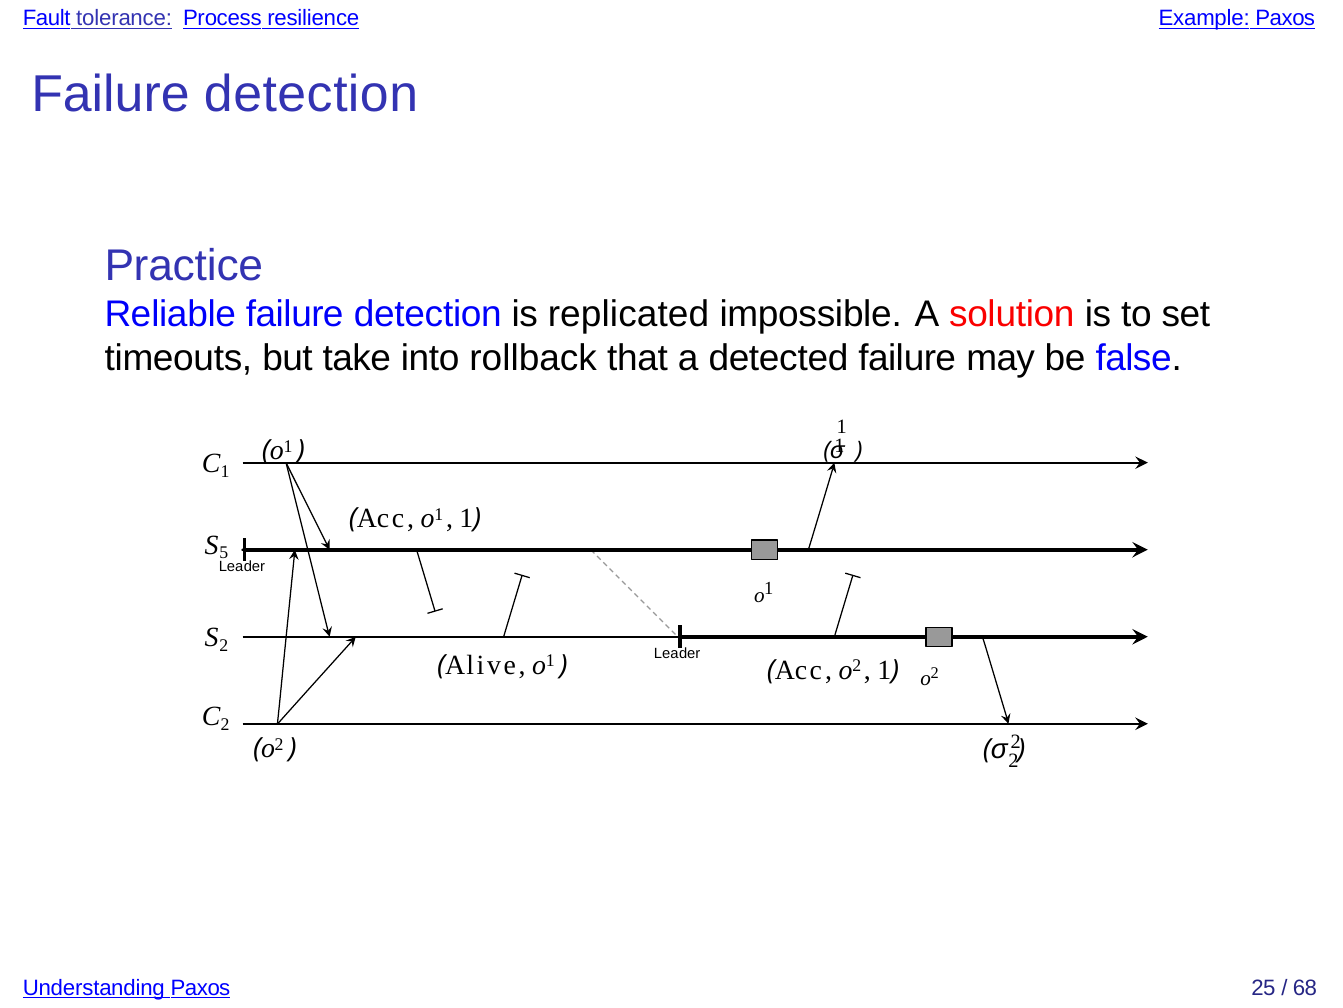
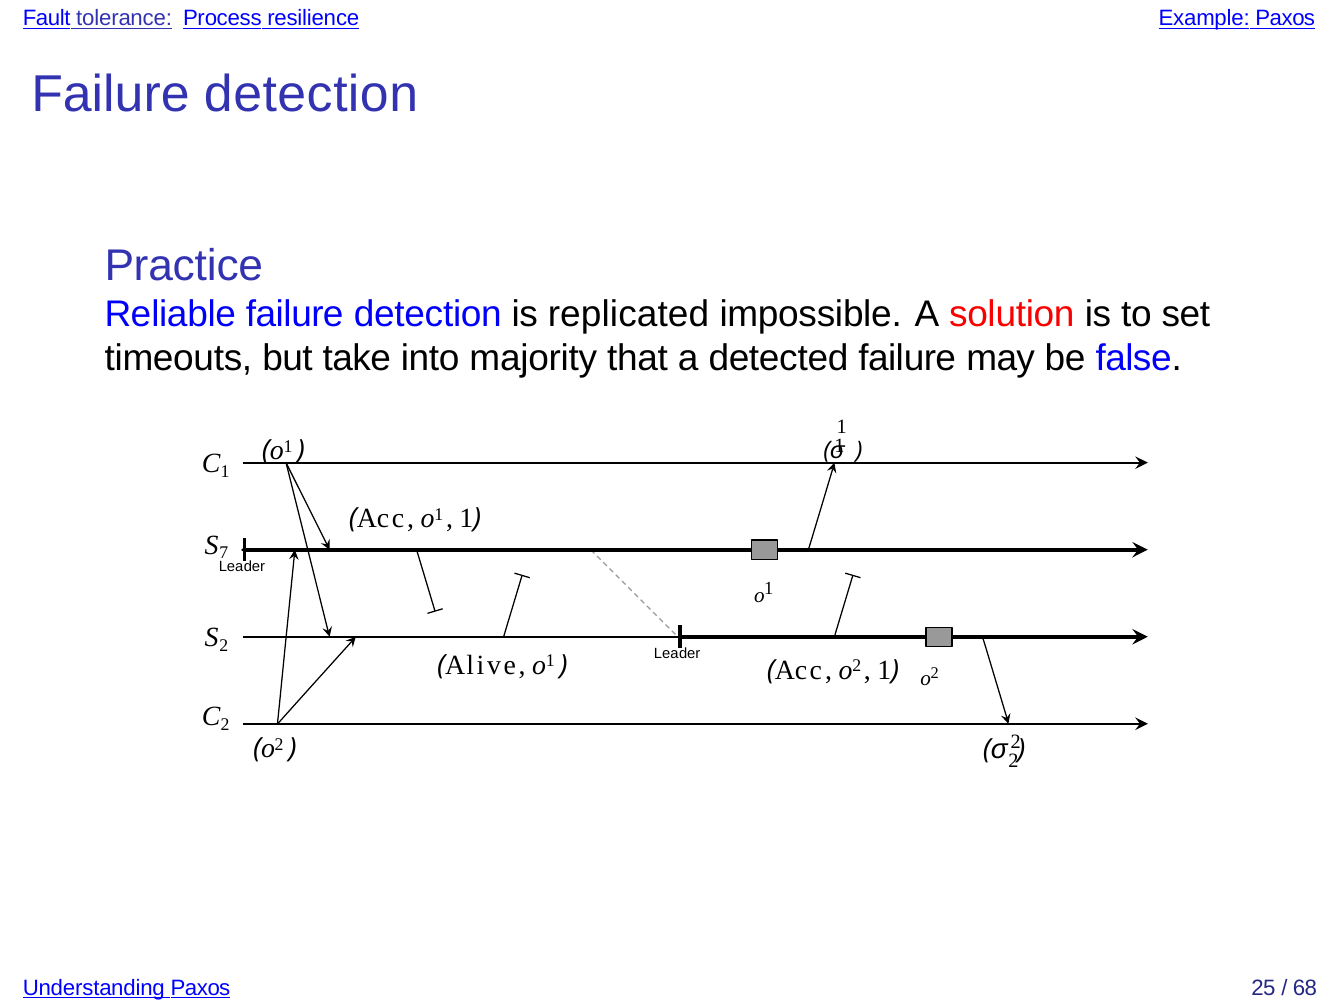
rollback: rollback -> majority
5: 5 -> 7
